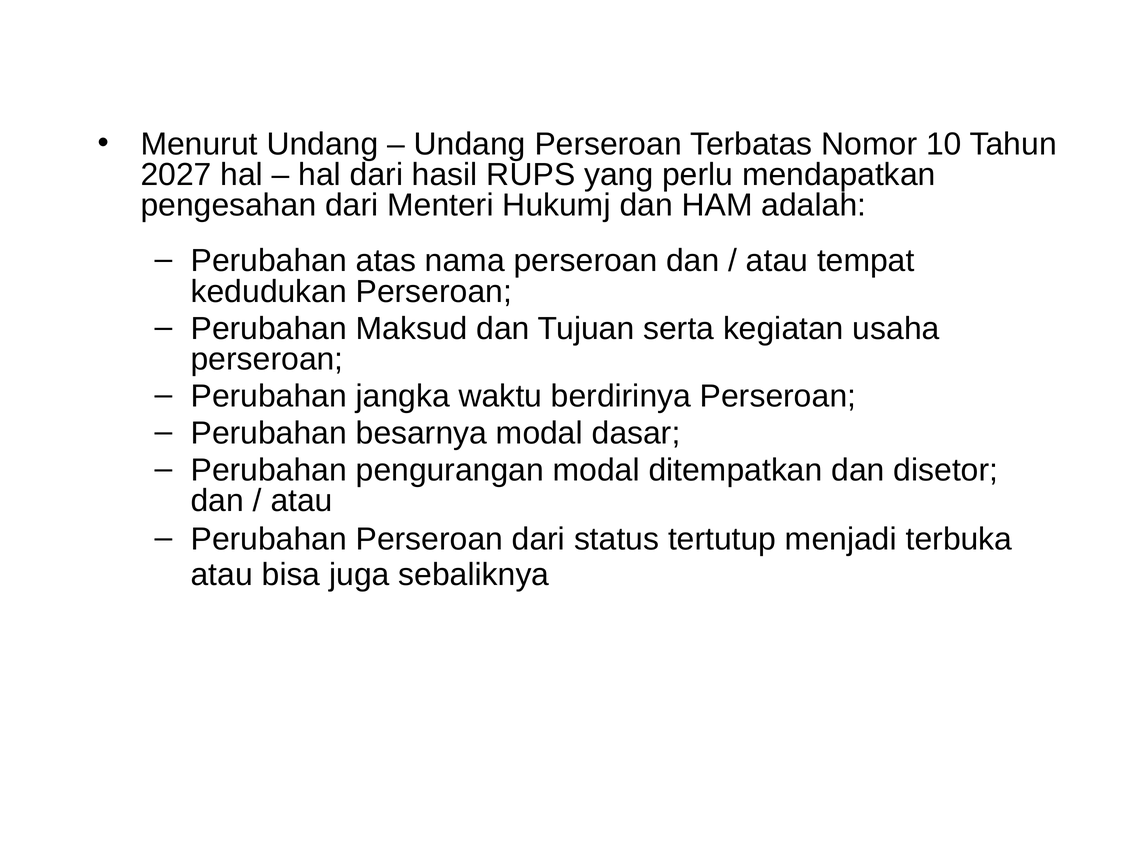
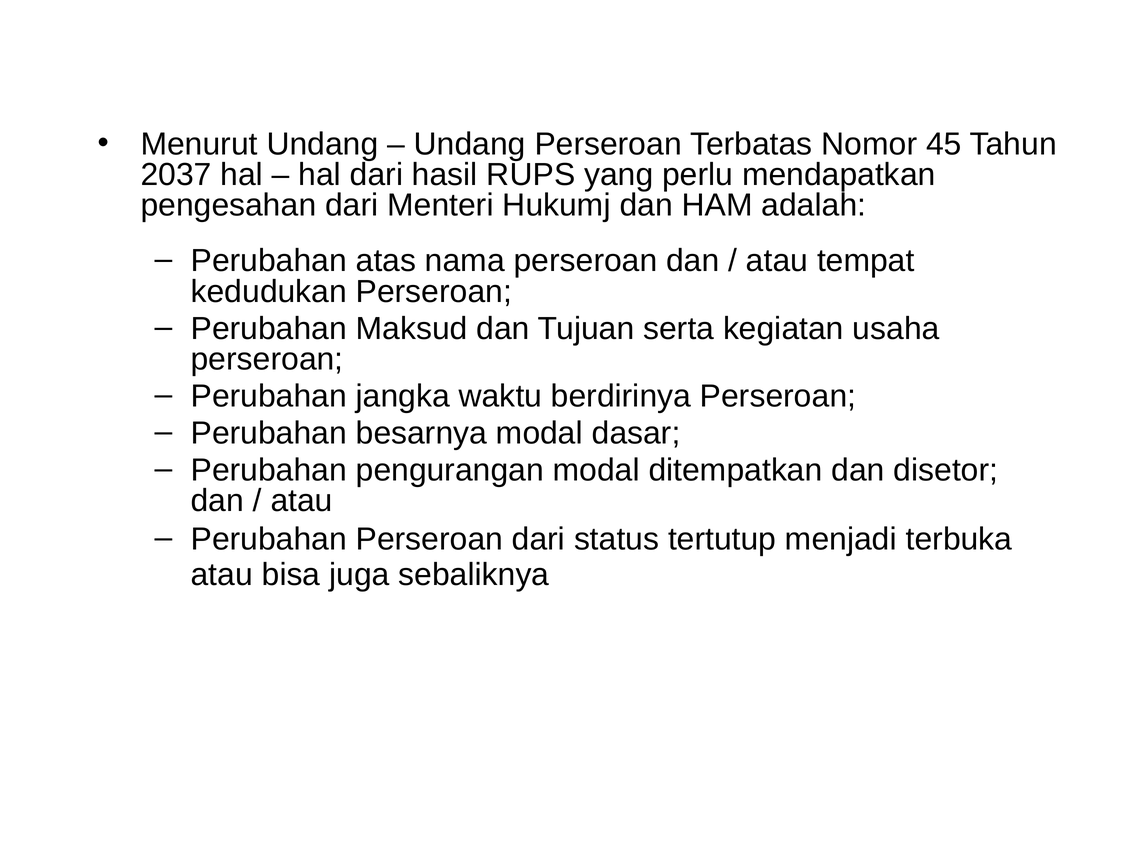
10: 10 -> 45
2027: 2027 -> 2037
